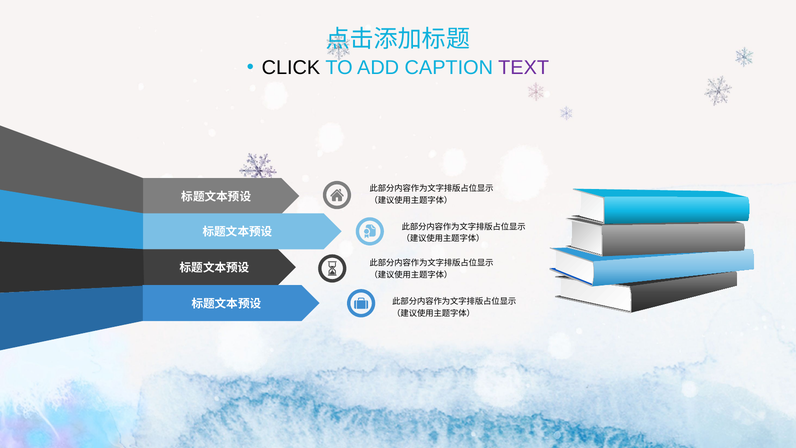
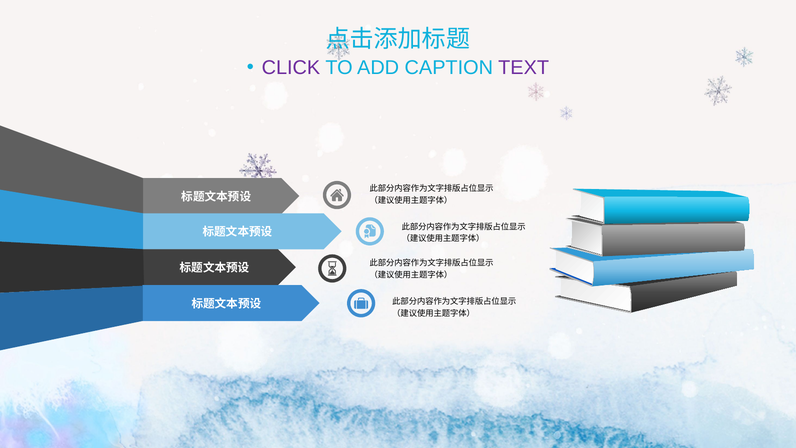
CLICK colour: black -> purple
